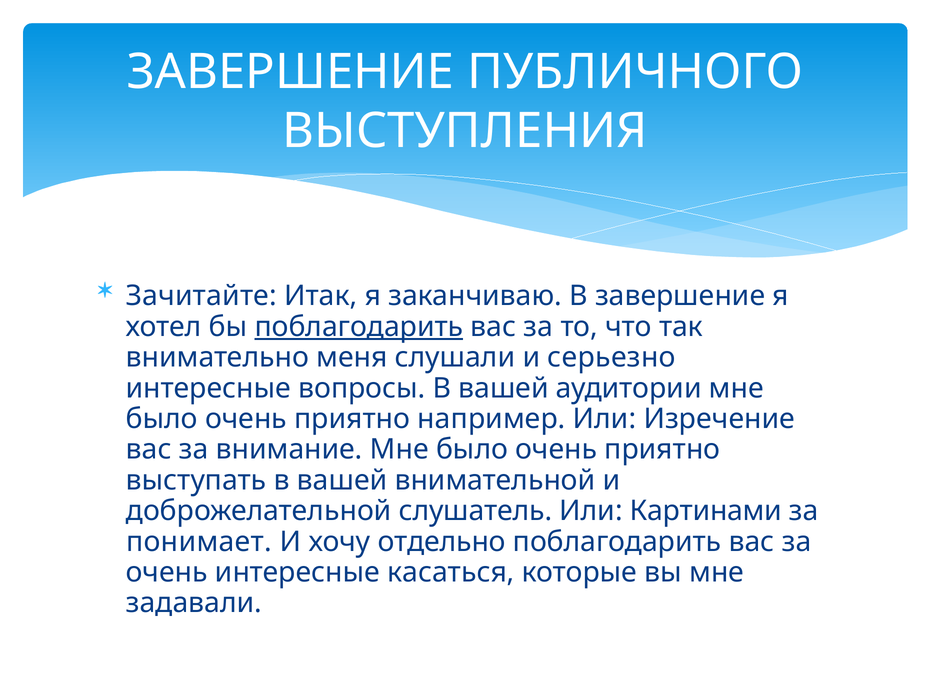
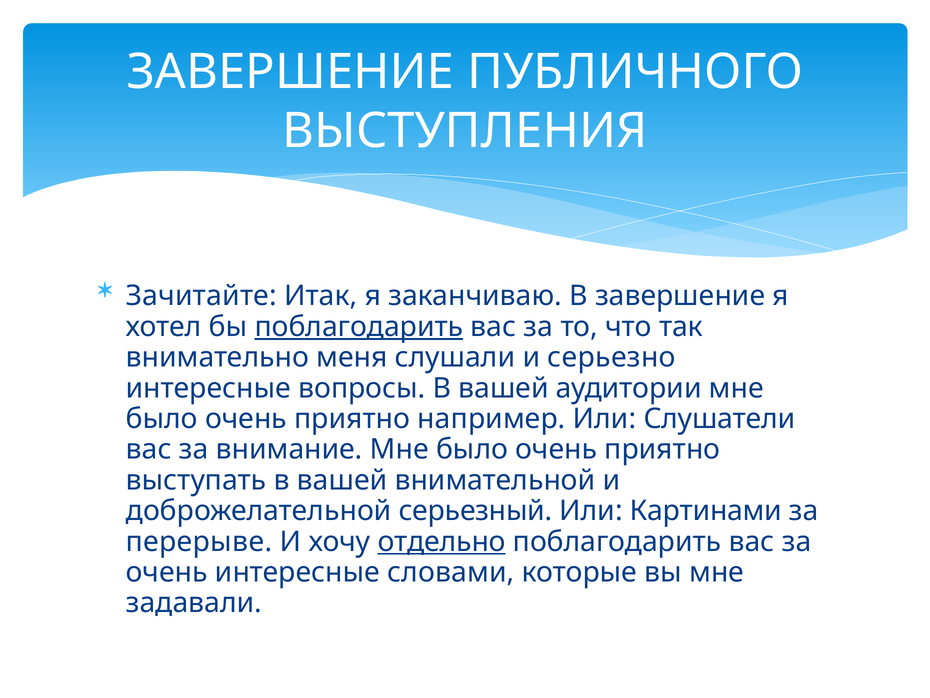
Изречение: Изречение -> Слушатели
слушатель: слушатель -> серьезный
понимает: понимает -> перерыве
отдельно underline: none -> present
касаться: касаться -> словами
